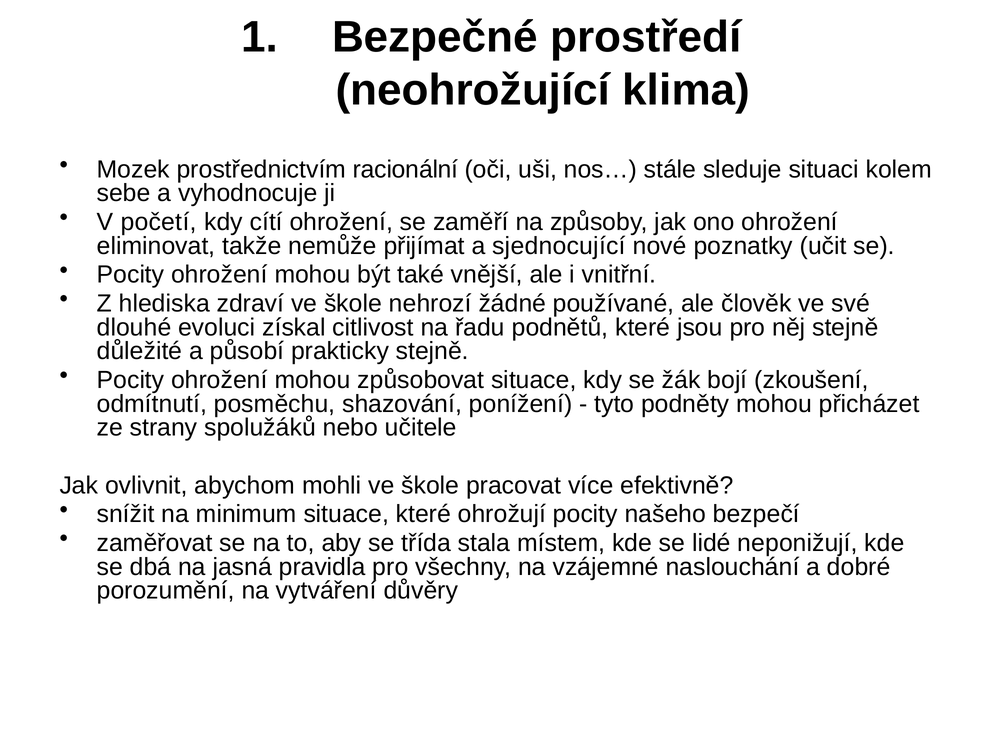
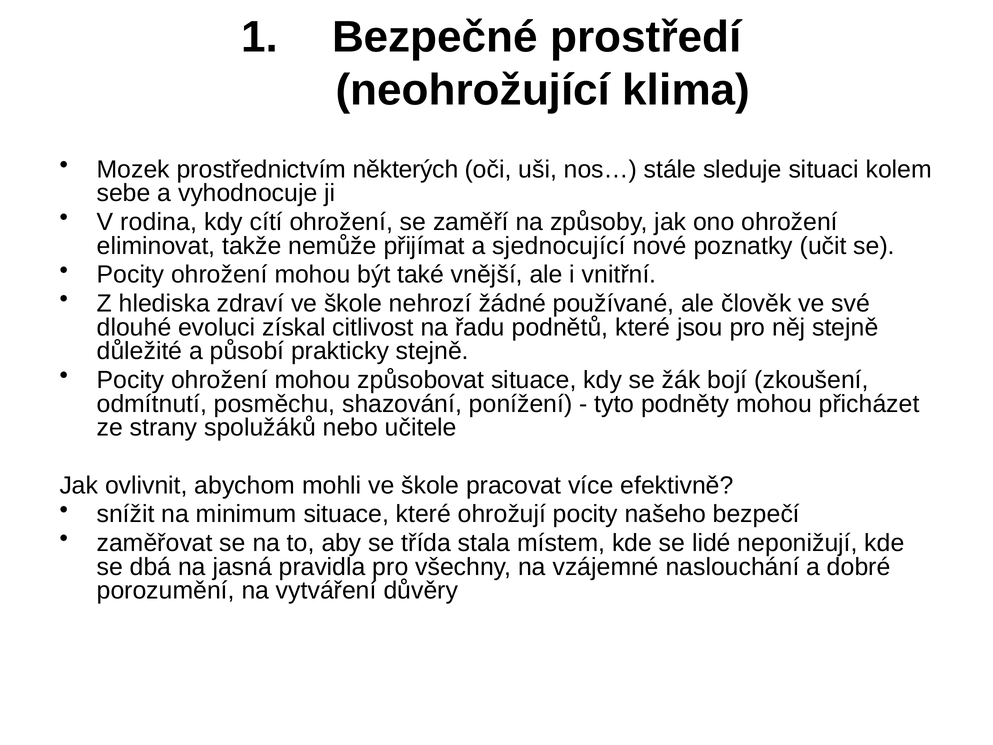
racionální: racionální -> některých
početí: početí -> rodina
